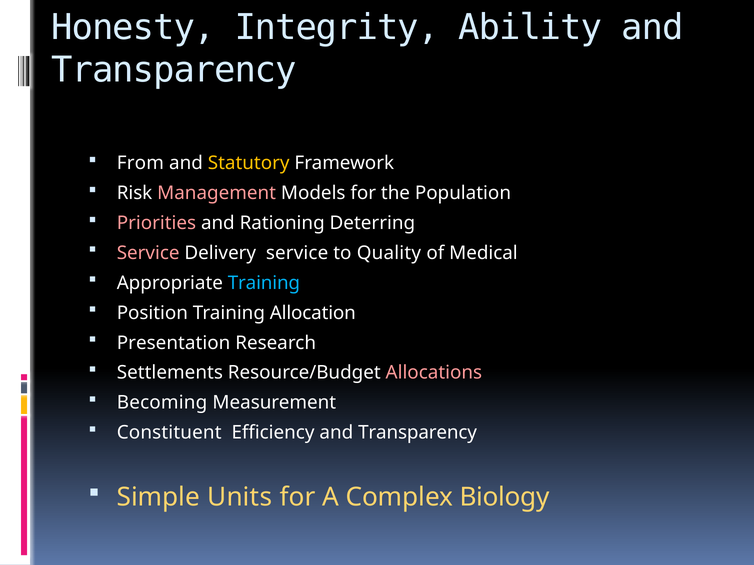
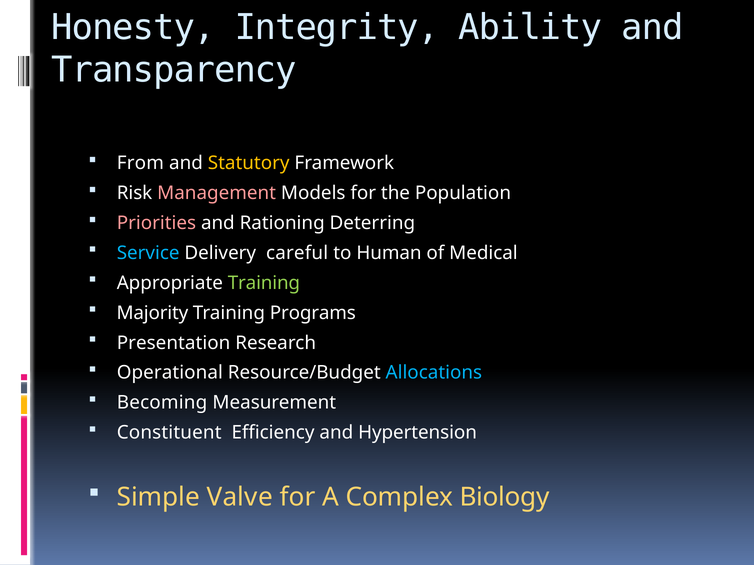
Service at (148, 253) colour: pink -> light blue
Delivery service: service -> careful
Quality: Quality -> Human
Training at (264, 283) colour: light blue -> light green
Position: Position -> Majority
Allocation: Allocation -> Programs
Settlements: Settlements -> Operational
Allocations colour: pink -> light blue
Efficiency and Transparency: Transparency -> Hypertension
Units: Units -> Valve
